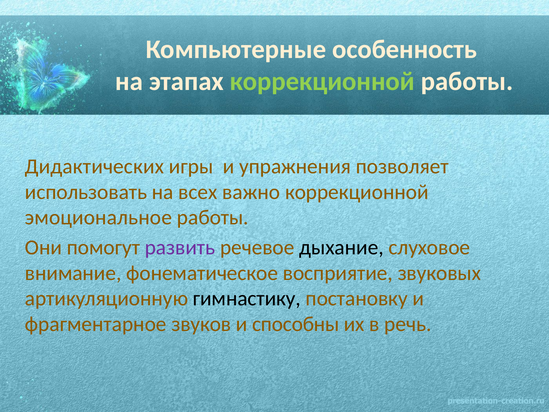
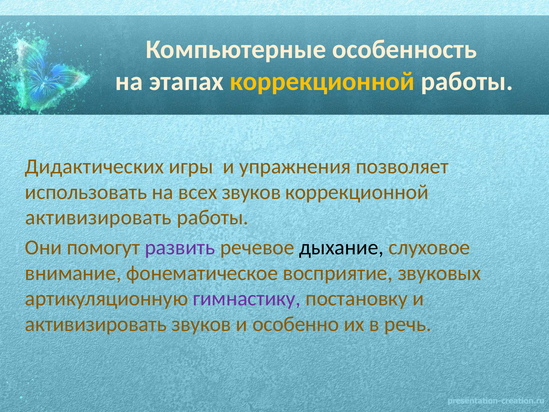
коррекционной at (322, 81) colour: light green -> yellow
всех важно: важно -> звуков
эмоциональное at (98, 217): эмоциональное -> активизировать
гимнастику colour: black -> purple
фрагментарное at (96, 324): фрагментарное -> активизировать
способны: способны -> особенно
